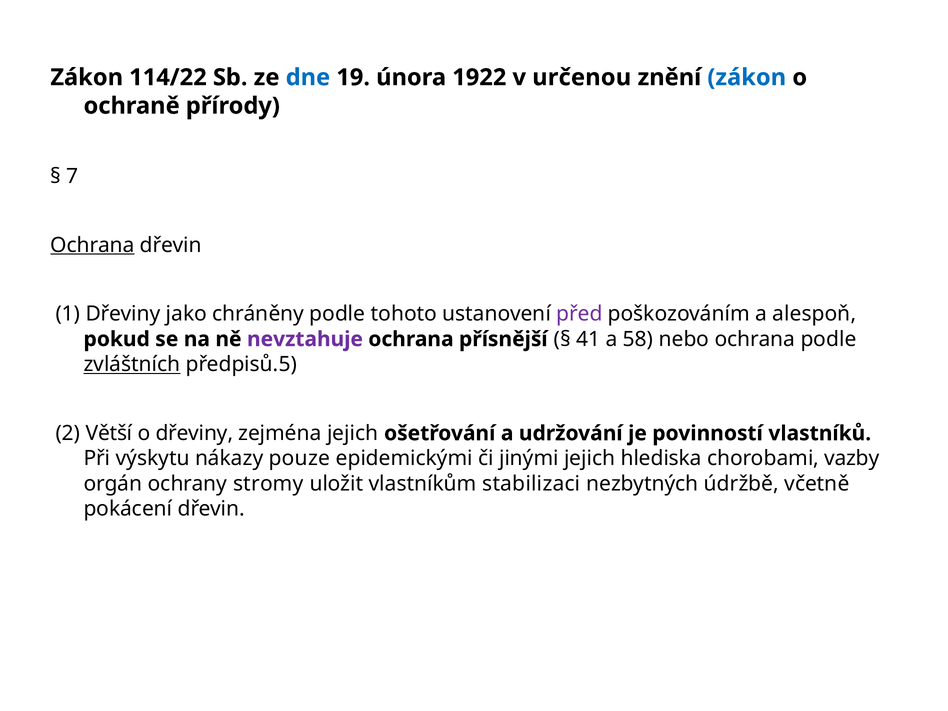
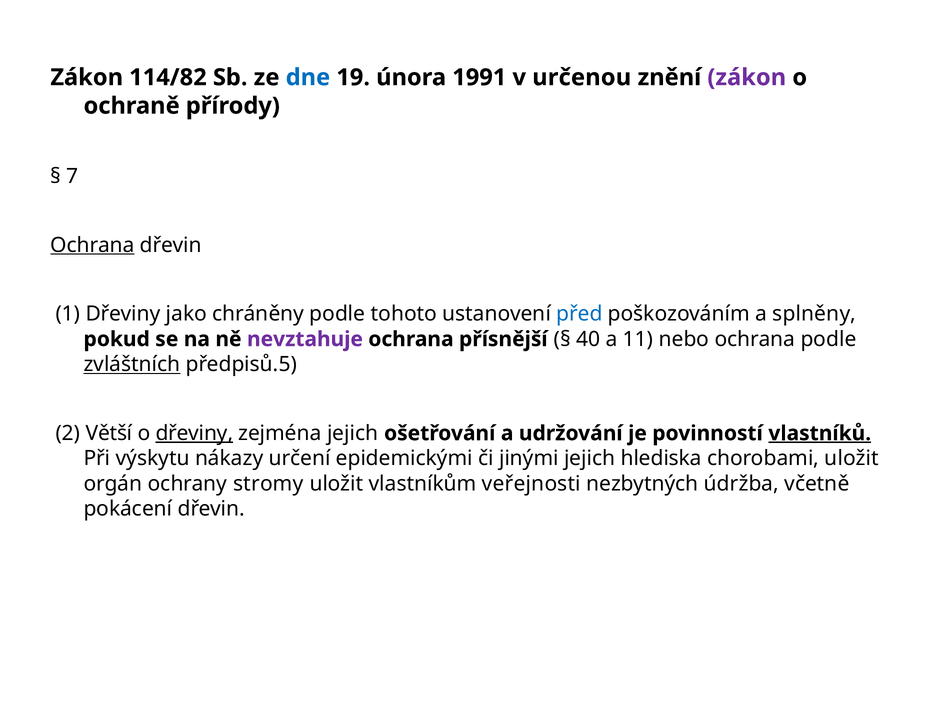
114/22: 114/22 -> 114/82
1922: 1922 -> 1991
zákon at (747, 77) colour: blue -> purple
před colour: purple -> blue
alespoň: alespoň -> splněny
41: 41 -> 40
58: 58 -> 11
dřeviny at (194, 433) underline: none -> present
vlastníků underline: none -> present
pouze: pouze -> určení
chorobami vazby: vazby -> uložit
stabilizaci: stabilizaci -> veřejnosti
údržbě: údržbě -> údržba
